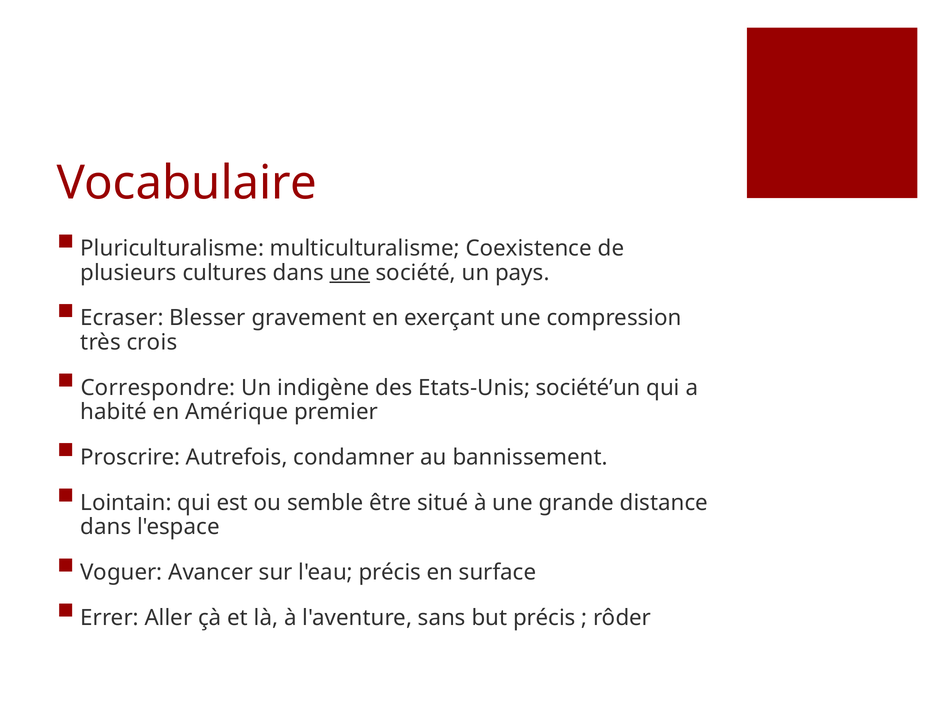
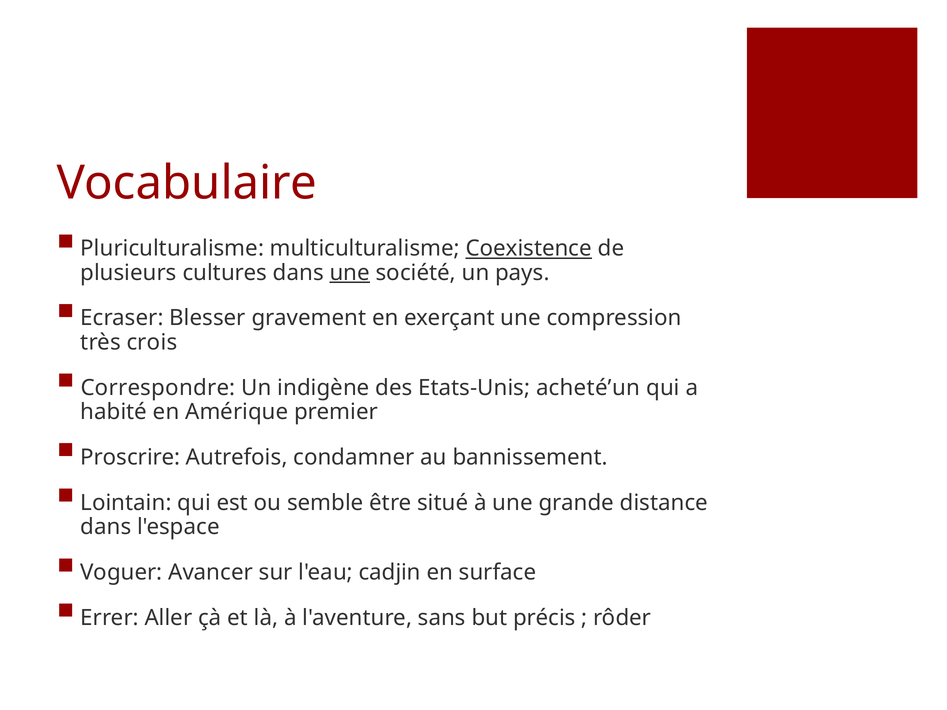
Coexistence underline: none -> present
société’un: société’un -> acheté’un
l'eau précis: précis -> cadjin
